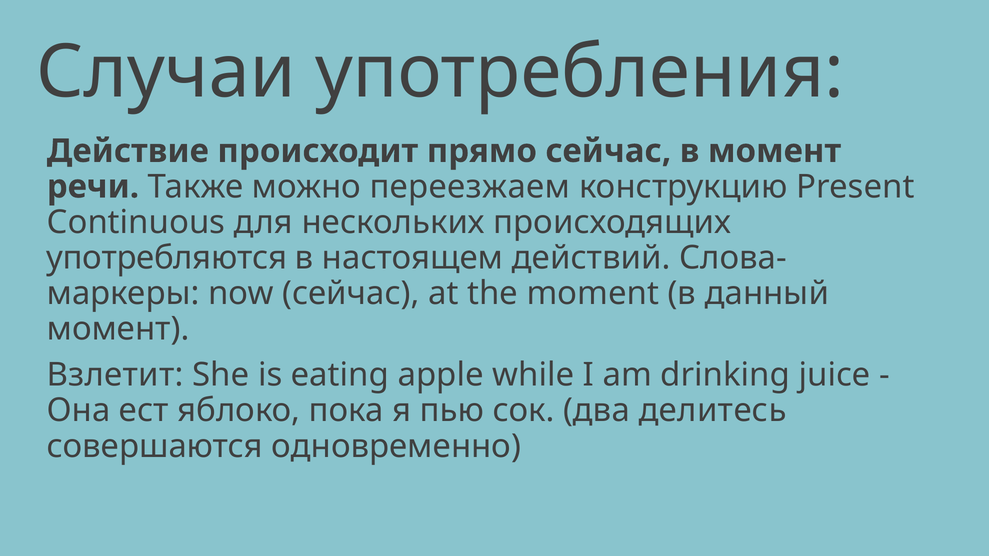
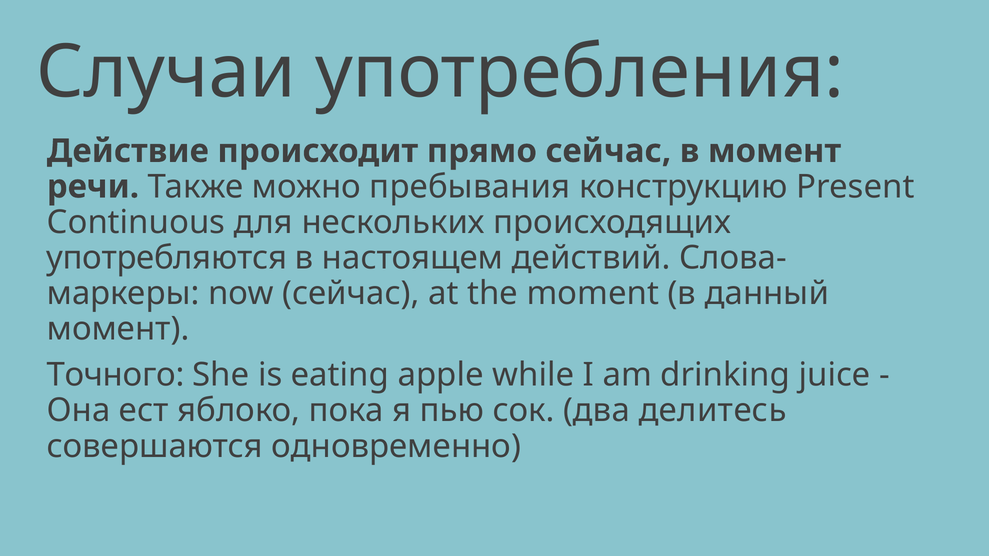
переезжаем: переезжаем -> пребывания
Взлетит: Взлетит -> Точного
